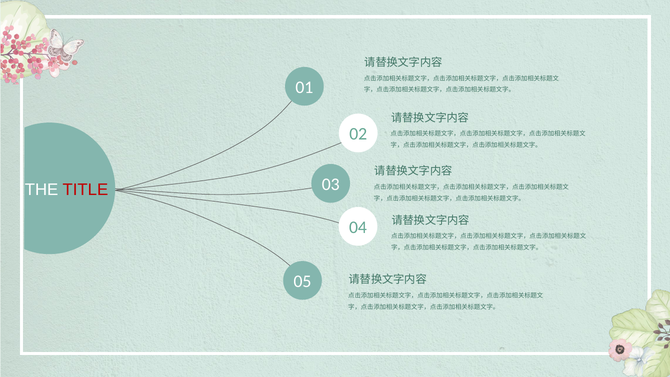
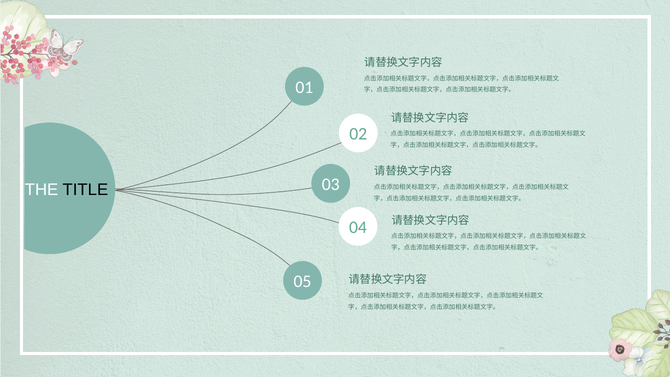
TITLE colour: red -> black
